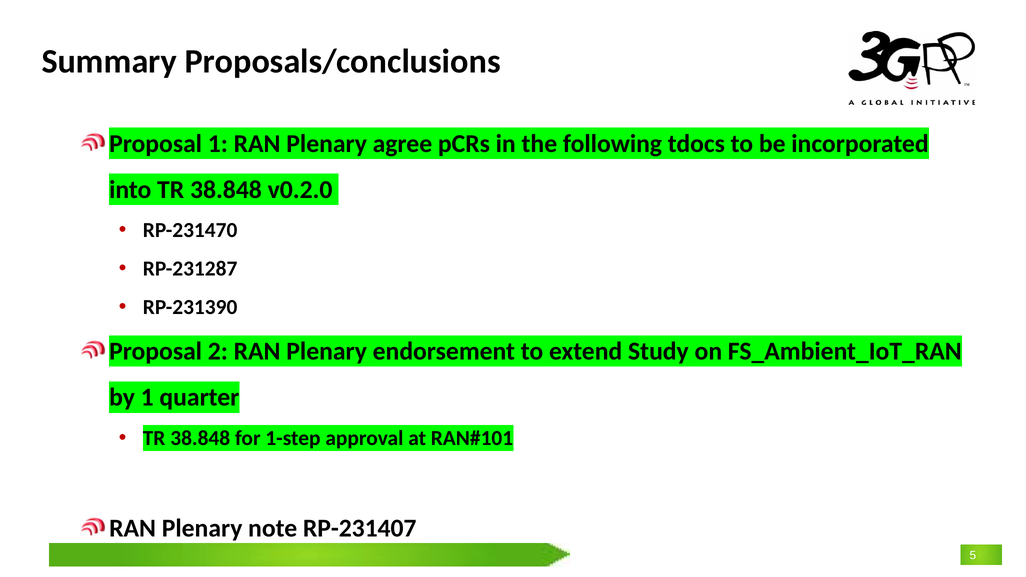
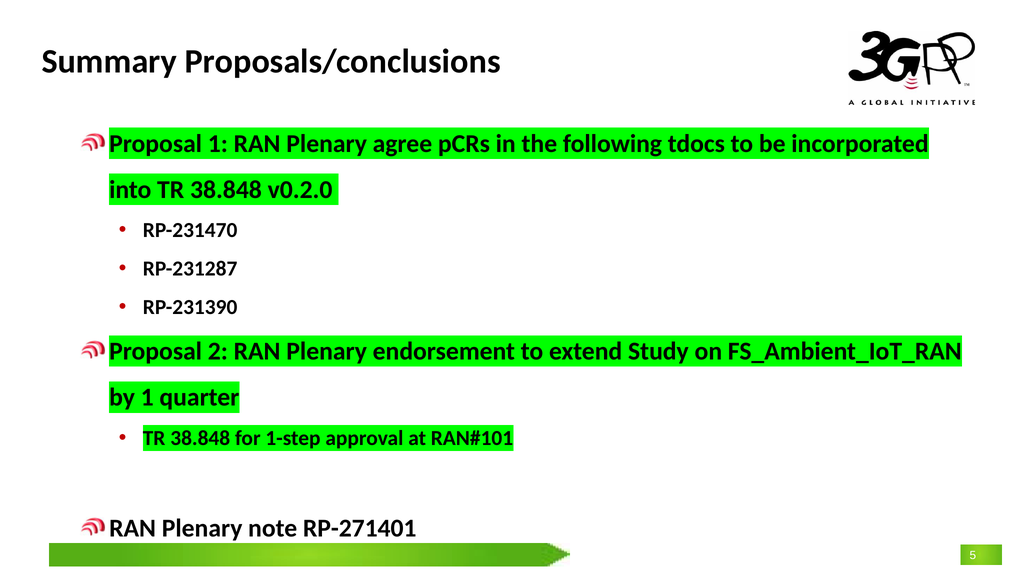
RP-231407: RP-231407 -> RP-271401
